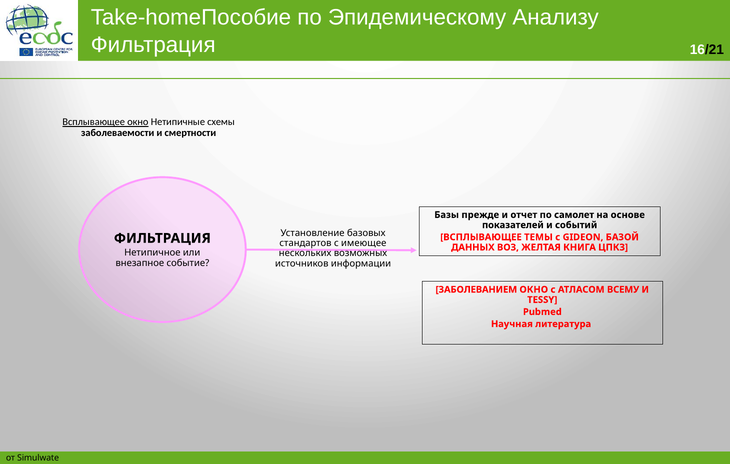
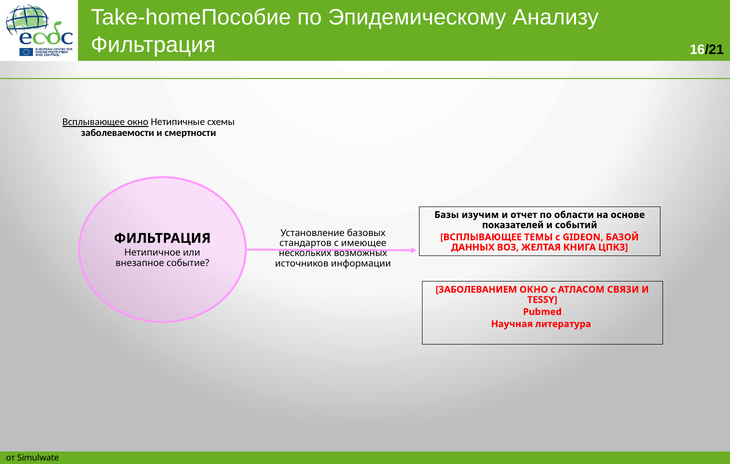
прежде: прежде -> изучим
самолет: самолет -> области
ВСЕМУ: ВСЕМУ -> СВЯЗИ
